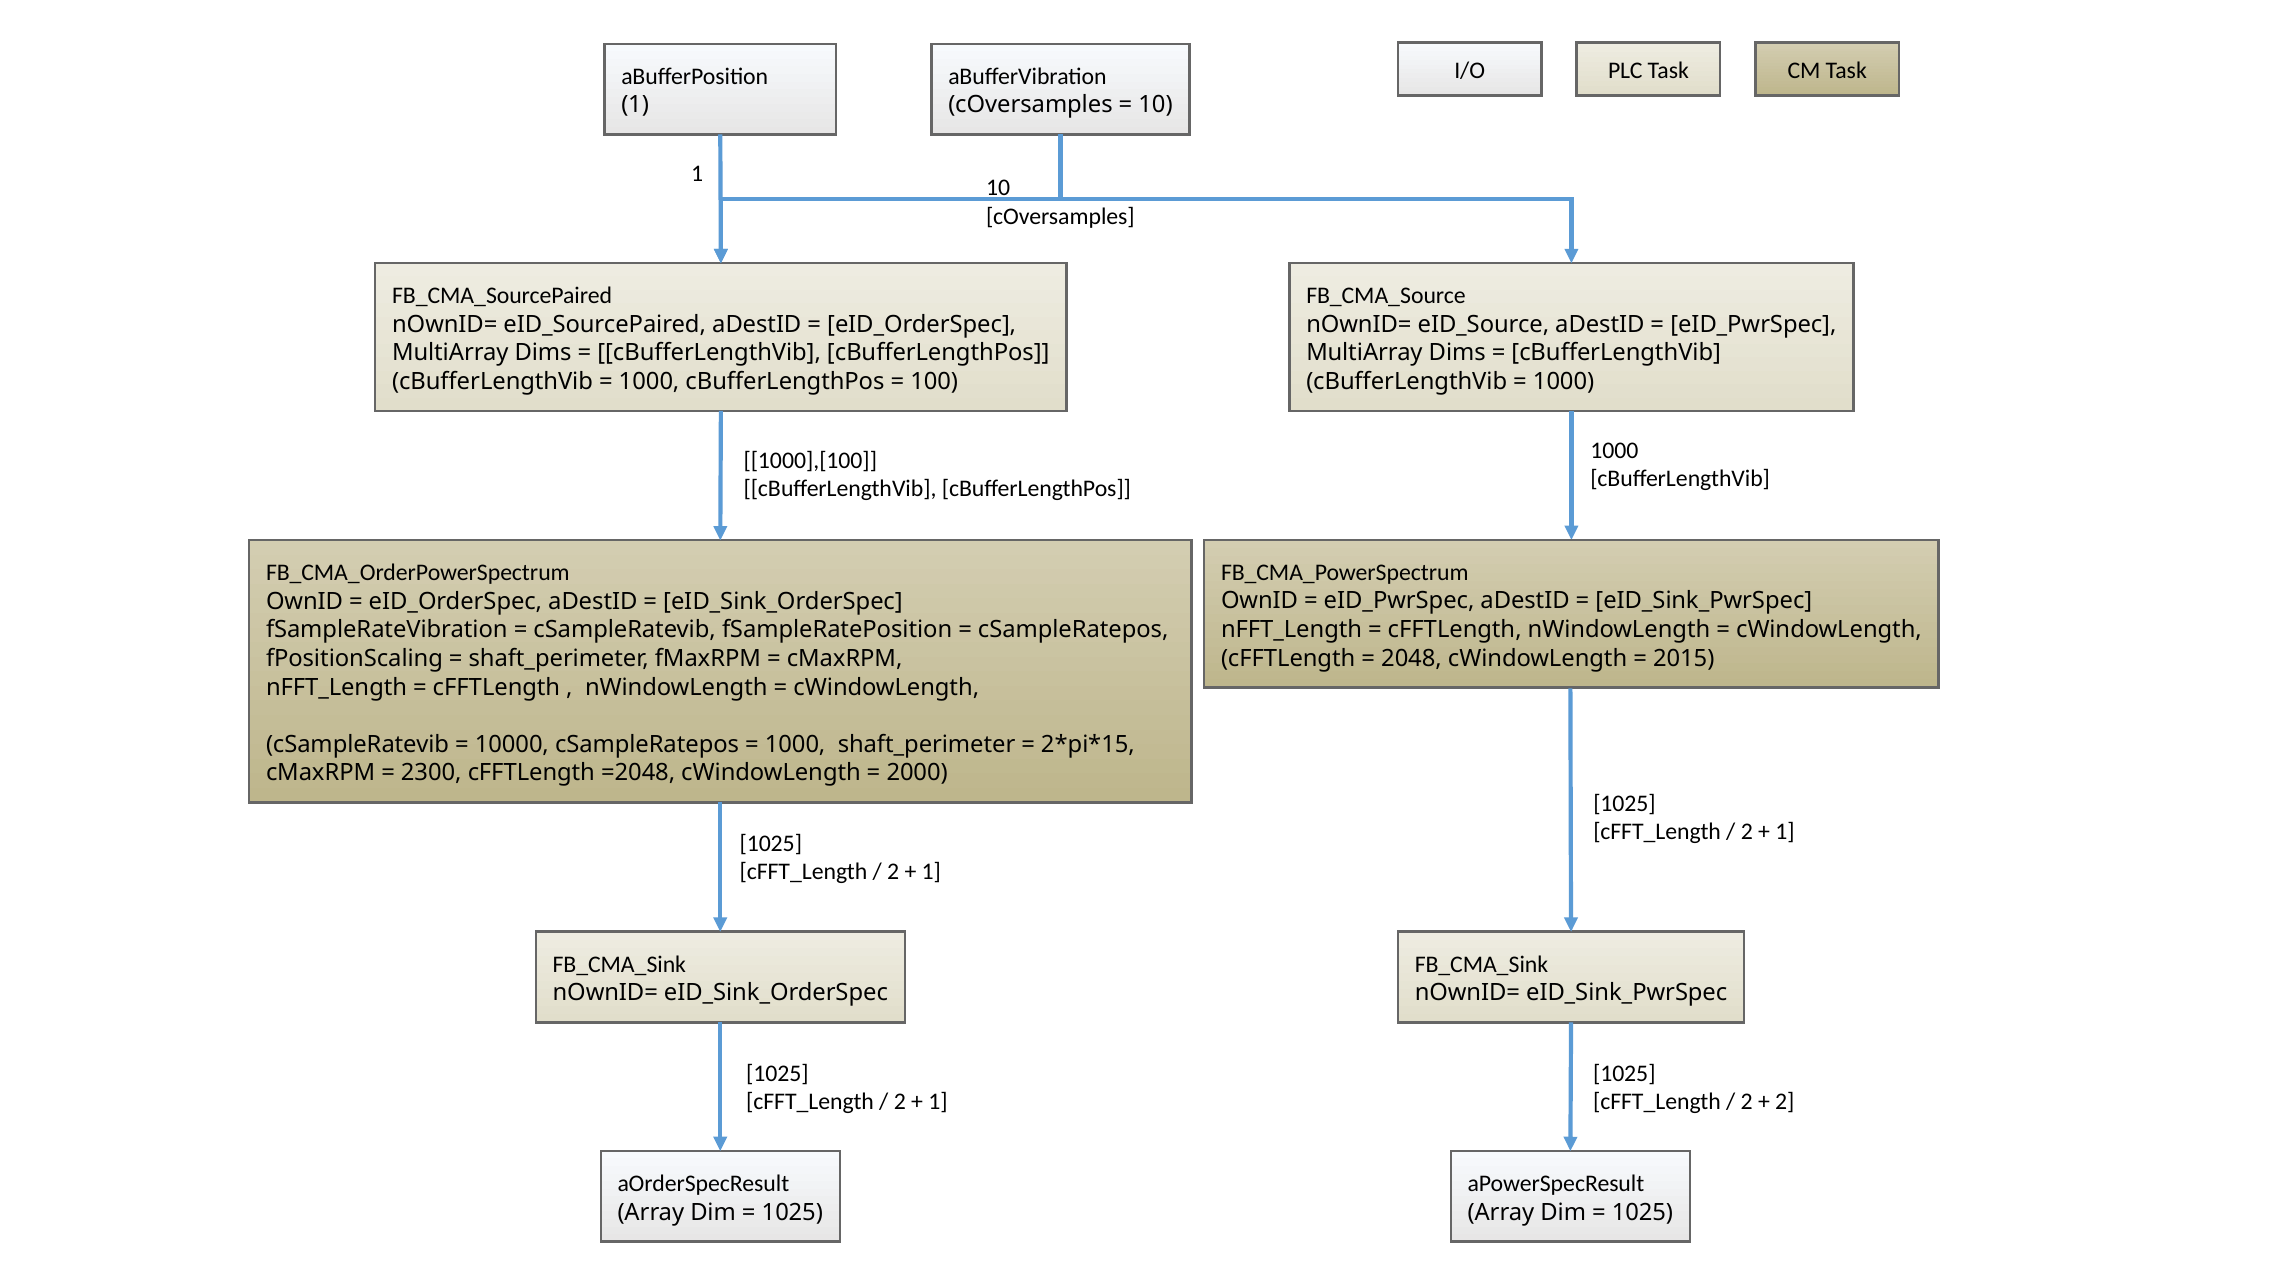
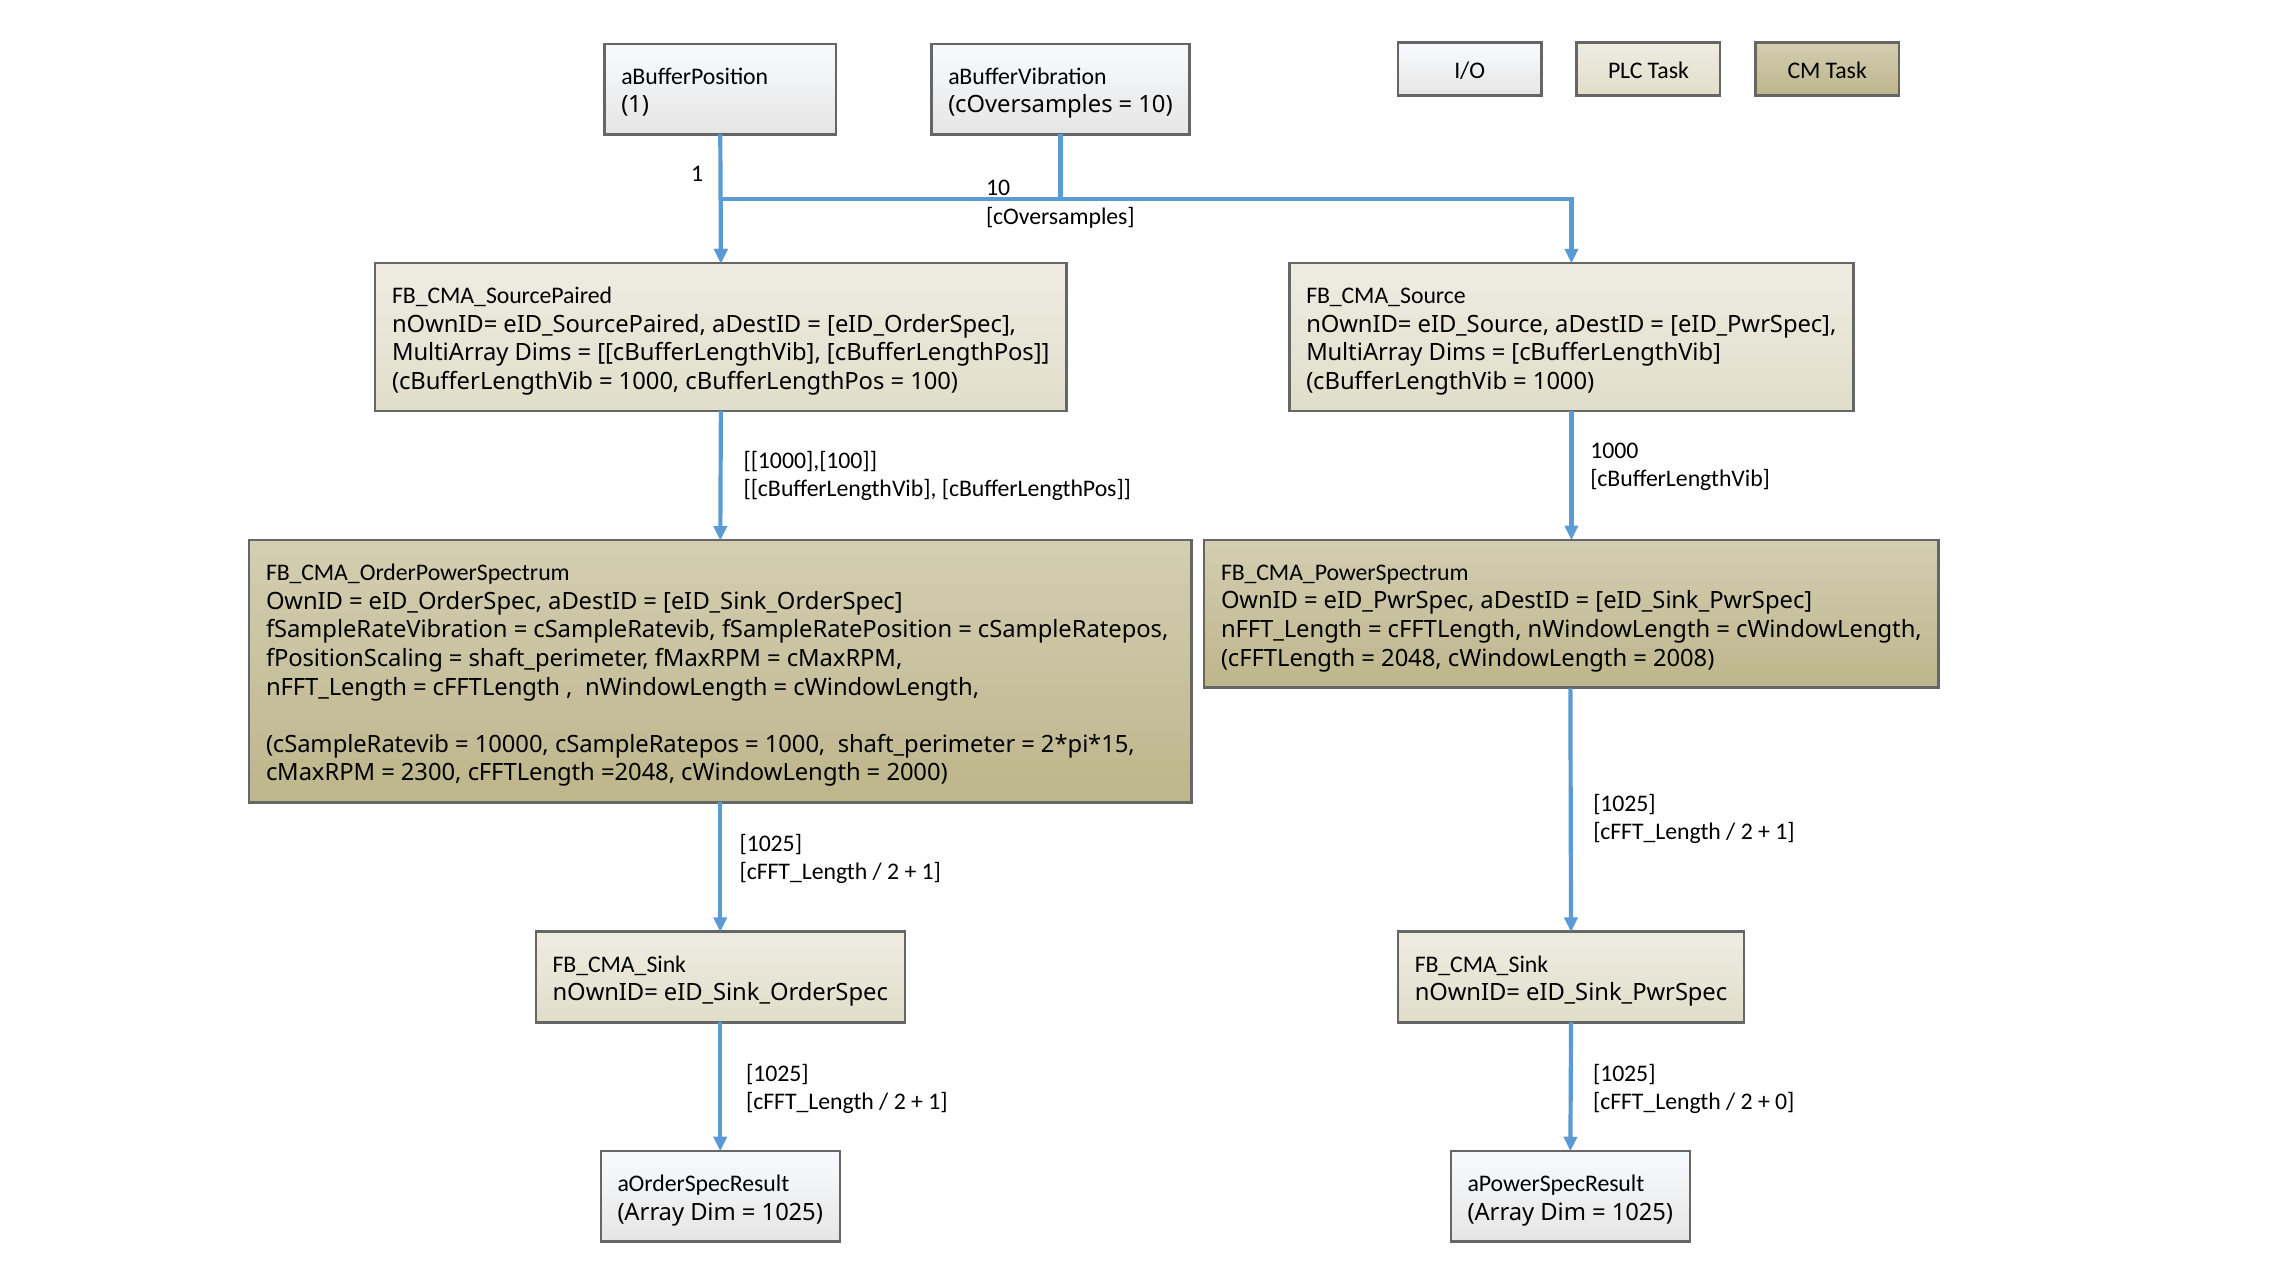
2015: 2015 -> 2008
2 at (1785, 1102): 2 -> 0
